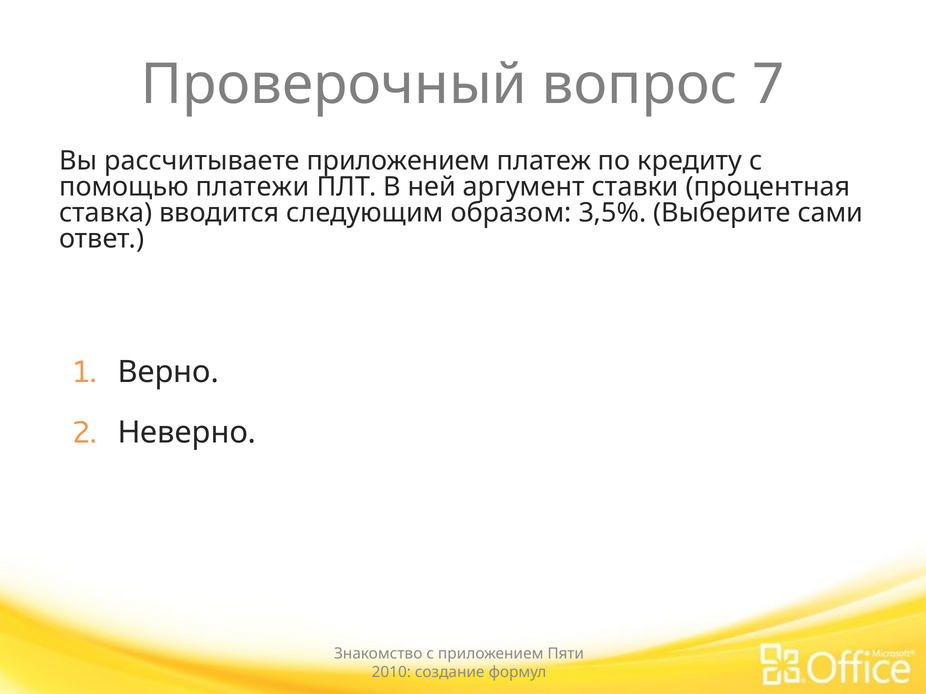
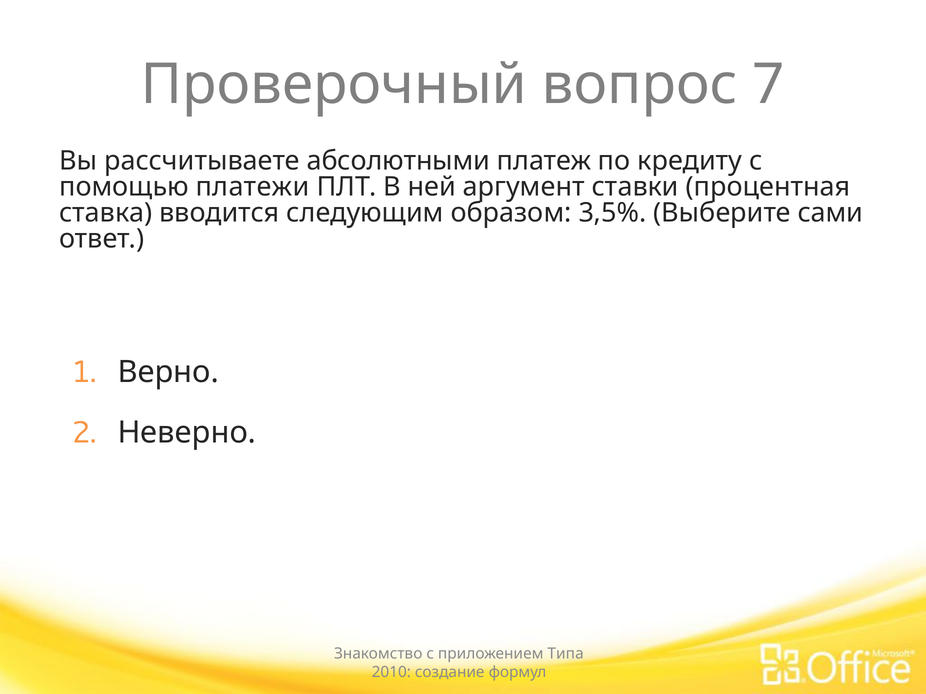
рассчитываете приложением: приложением -> абсолютными
Пяти: Пяти -> Типа
